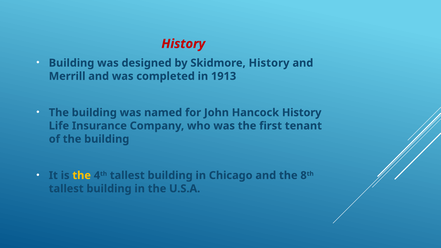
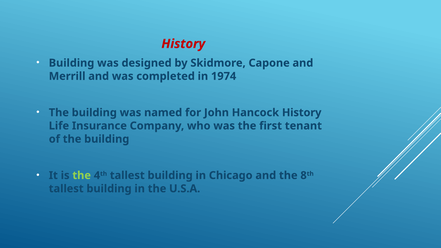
Skidmore History: History -> Capone
1913: 1913 -> 1974
the at (82, 175) colour: yellow -> light green
